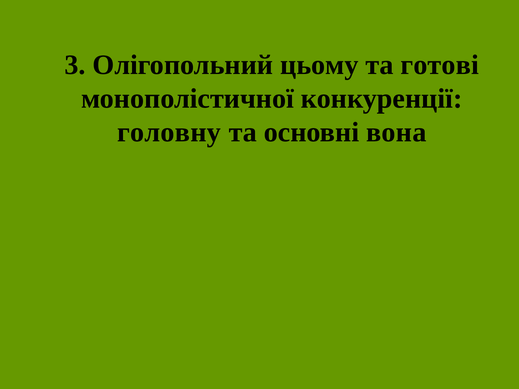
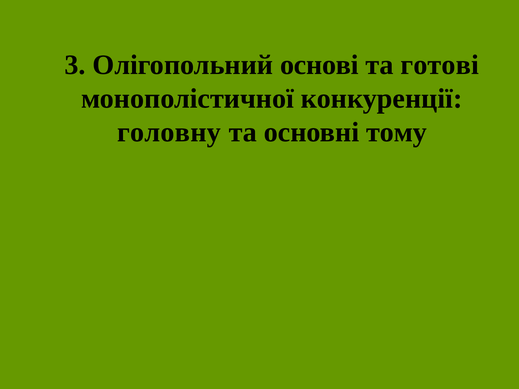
цьому: цьому -> основі
вона: вона -> тому
